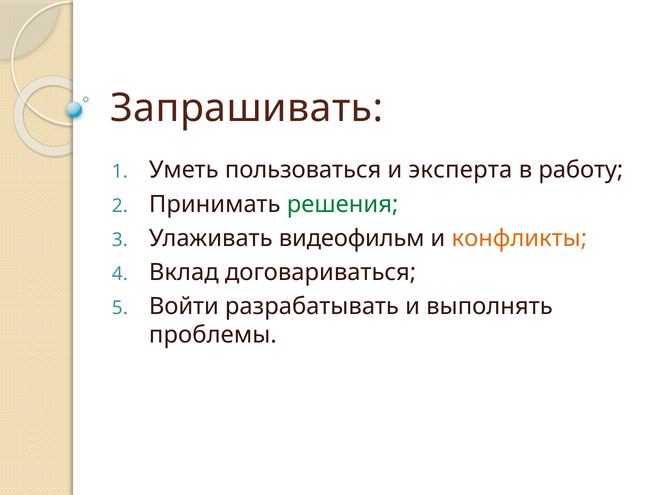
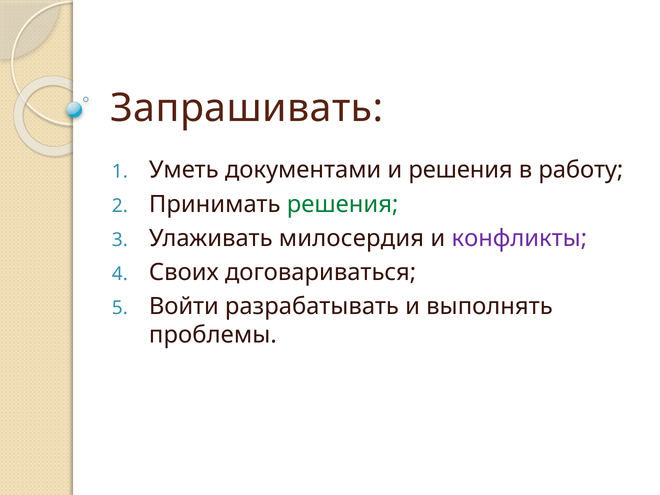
пользоваться: пользоваться -> документами
и эксперта: эксперта -> решения
видеофильм: видеофильм -> милосердия
конфликты colour: orange -> purple
Вклад: Вклад -> Своих
